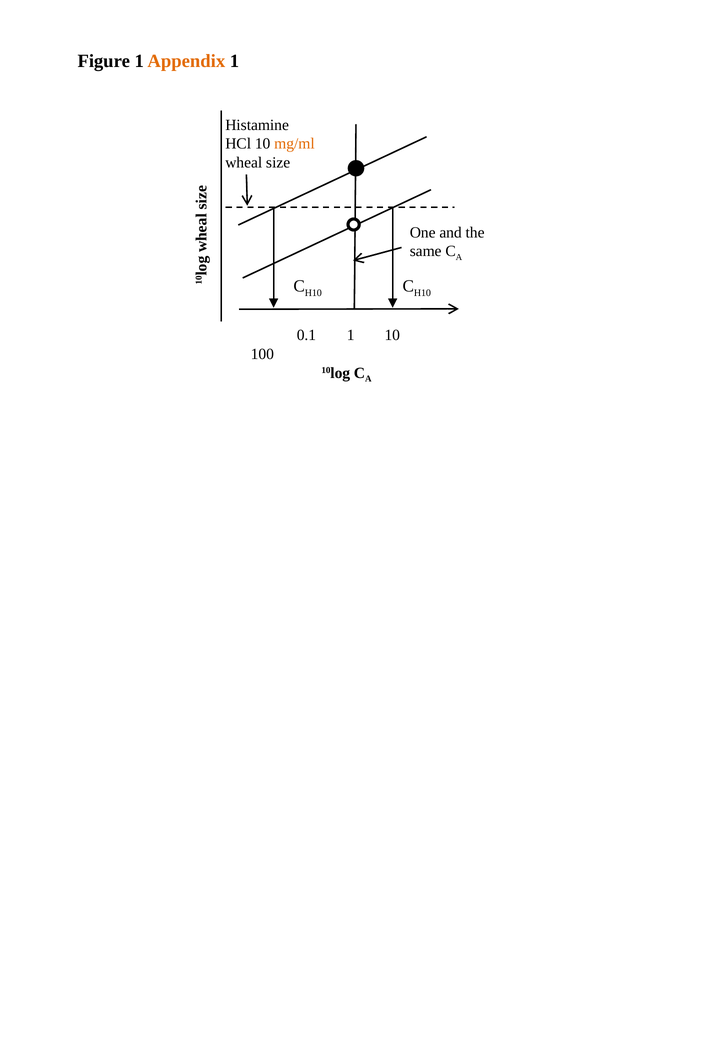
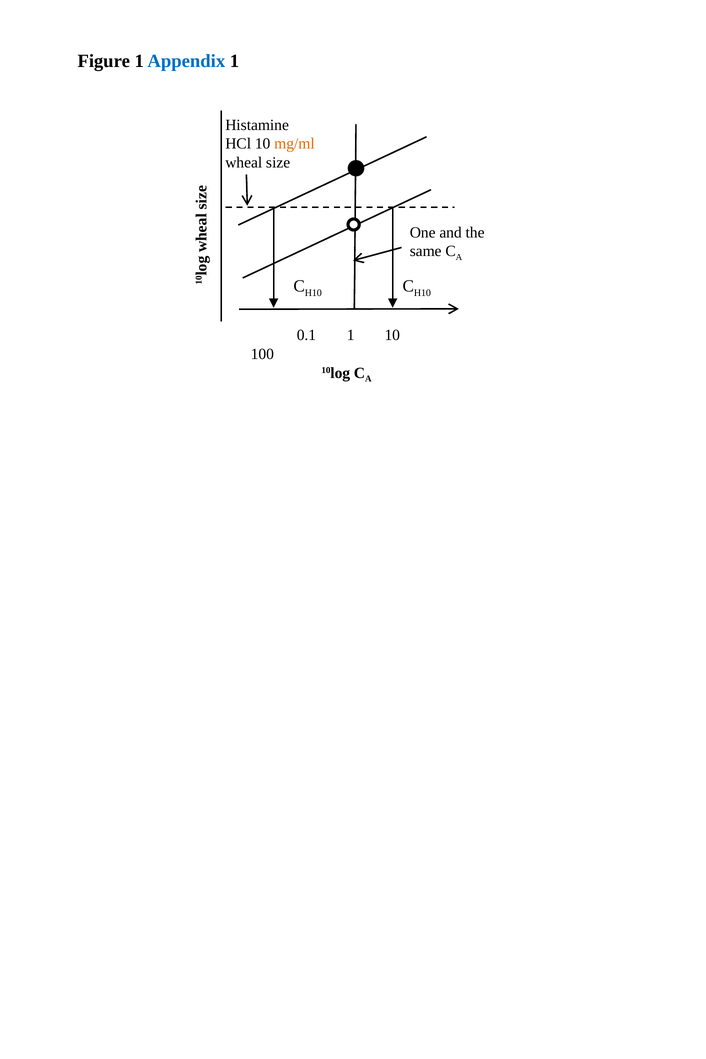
Appendix colour: orange -> blue
